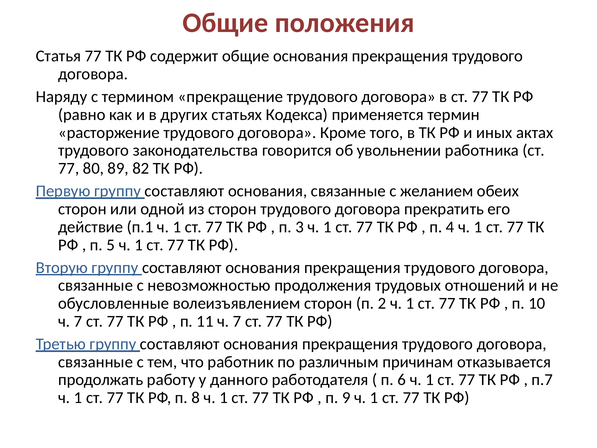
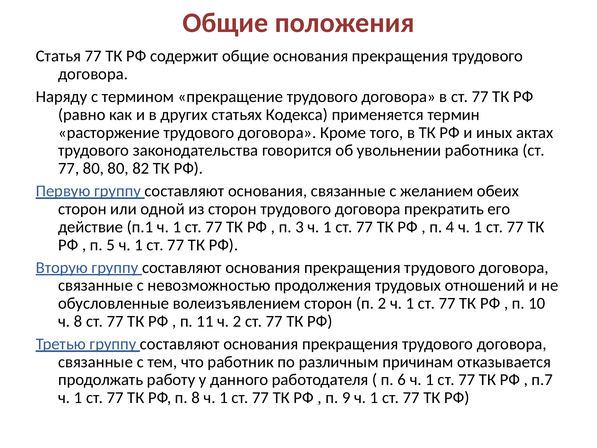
80 89: 89 -> 80
7 at (78, 321): 7 -> 8
11 ч 7: 7 -> 2
